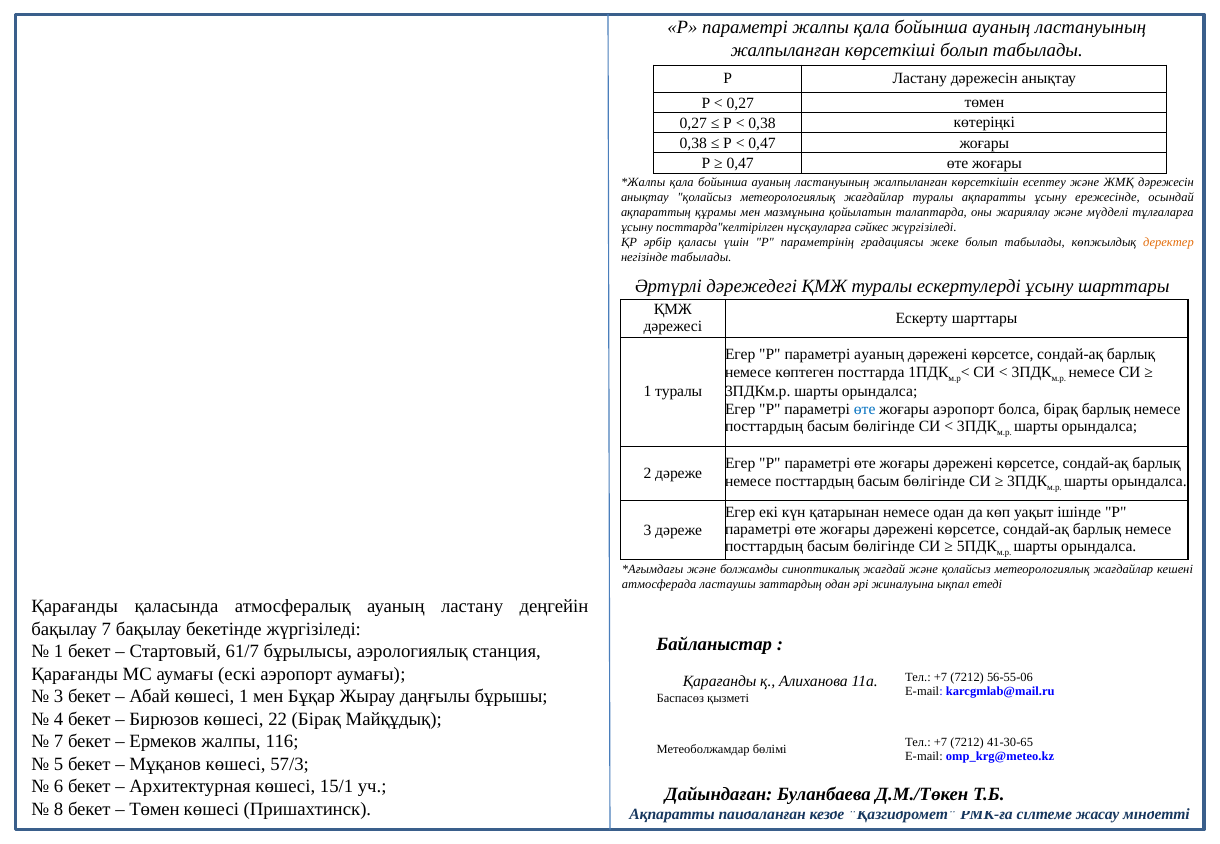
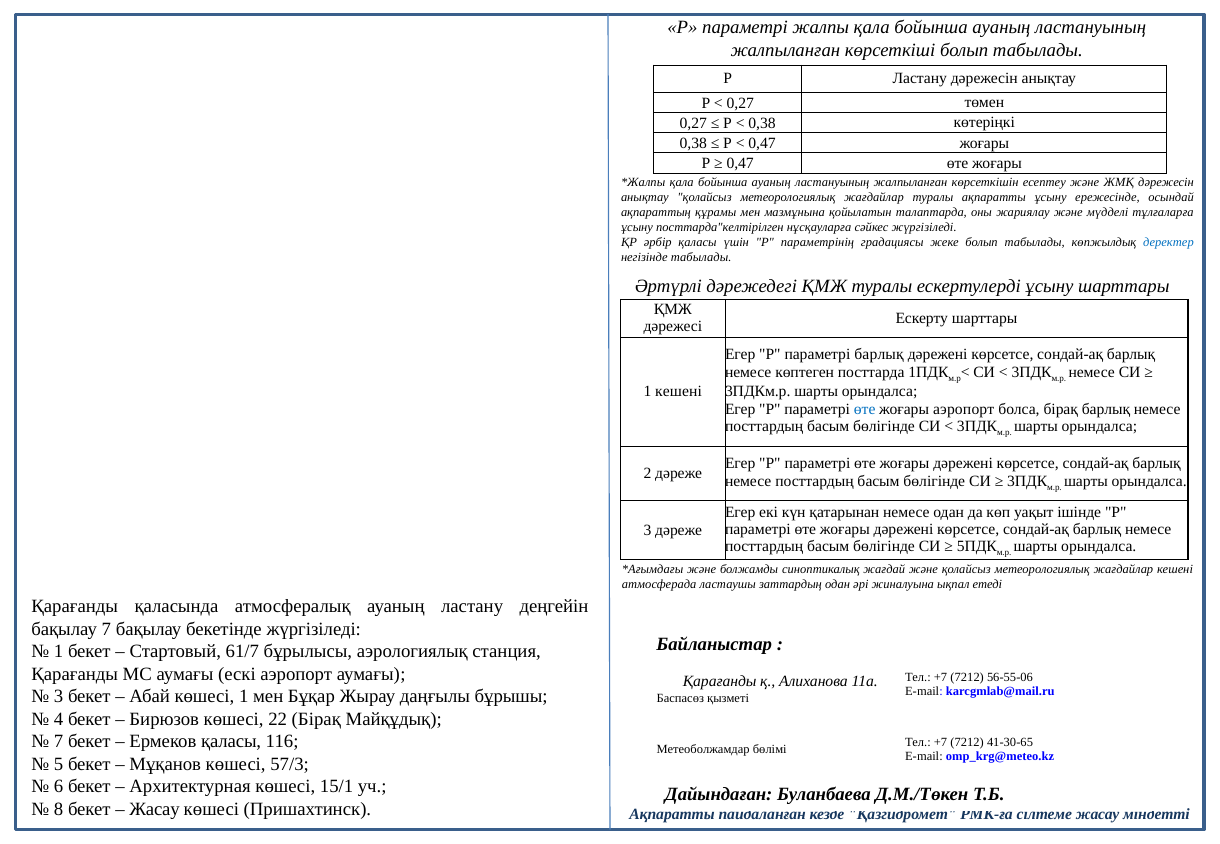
деректер colour: orange -> blue
параметрі ауаның: ауаның -> барлық
1 туралы: туралы -> кешені
Ермеков жалпы: жалпы -> қаласы
Төмен at (154, 810): Төмен -> Жасау
